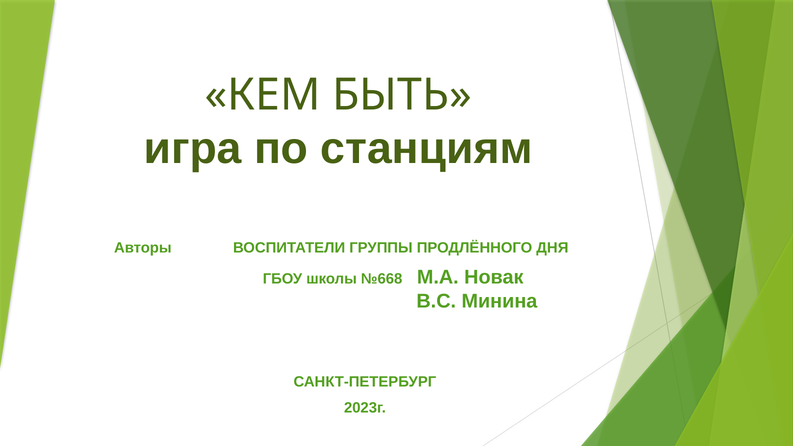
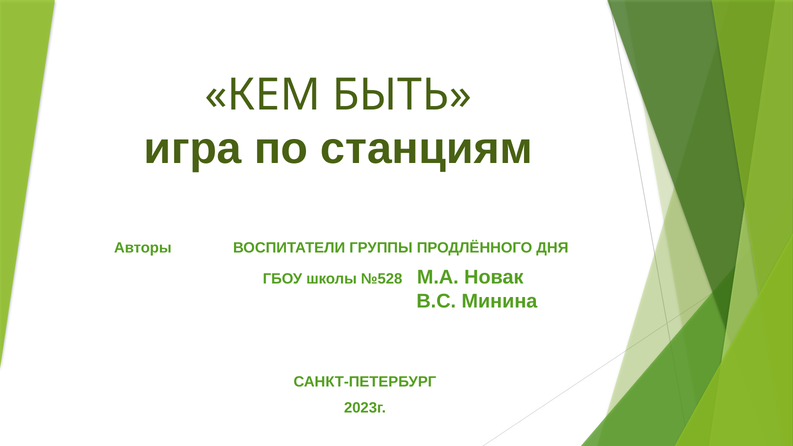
№668: №668 -> №528
